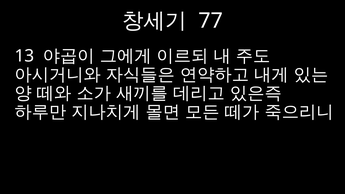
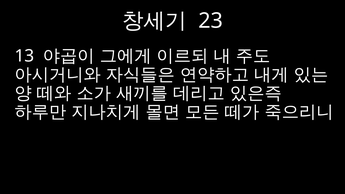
77: 77 -> 23
